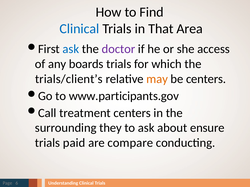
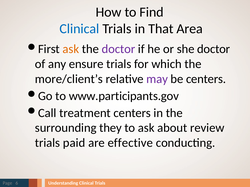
ask at (71, 49) colour: blue -> orange
she access: access -> doctor
boards: boards -> ensure
trials/client’s: trials/client’s -> more/client’s
may colour: orange -> purple
ensure: ensure -> review
compare: compare -> effective
